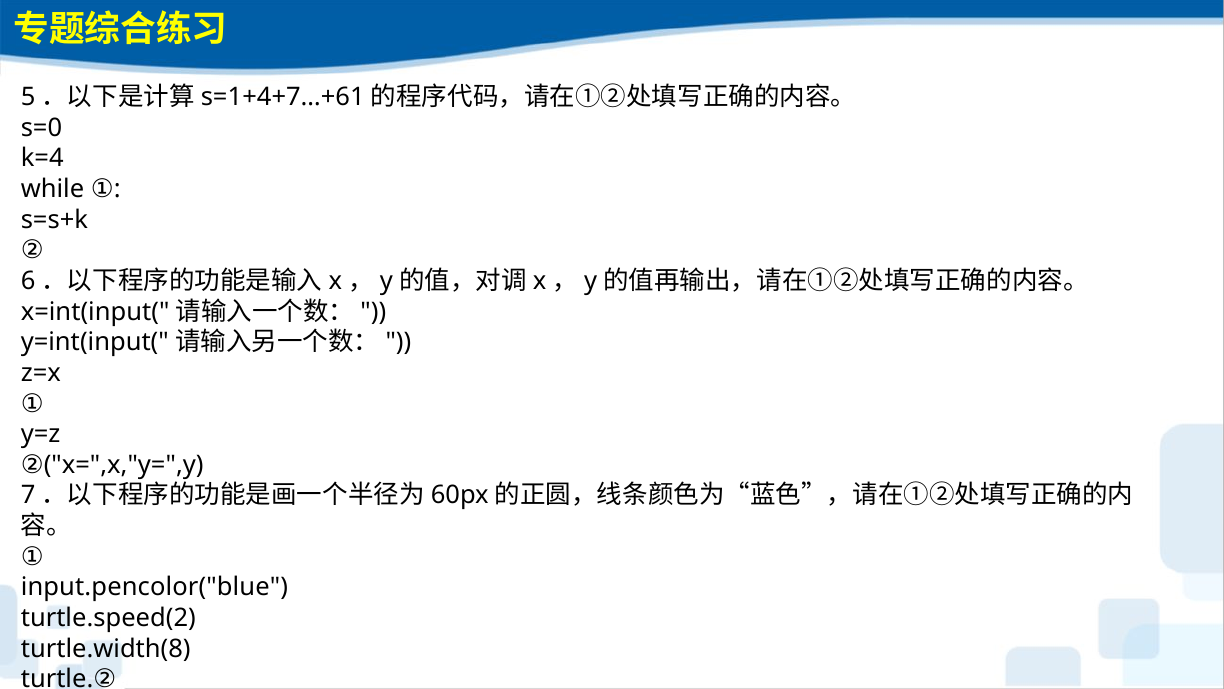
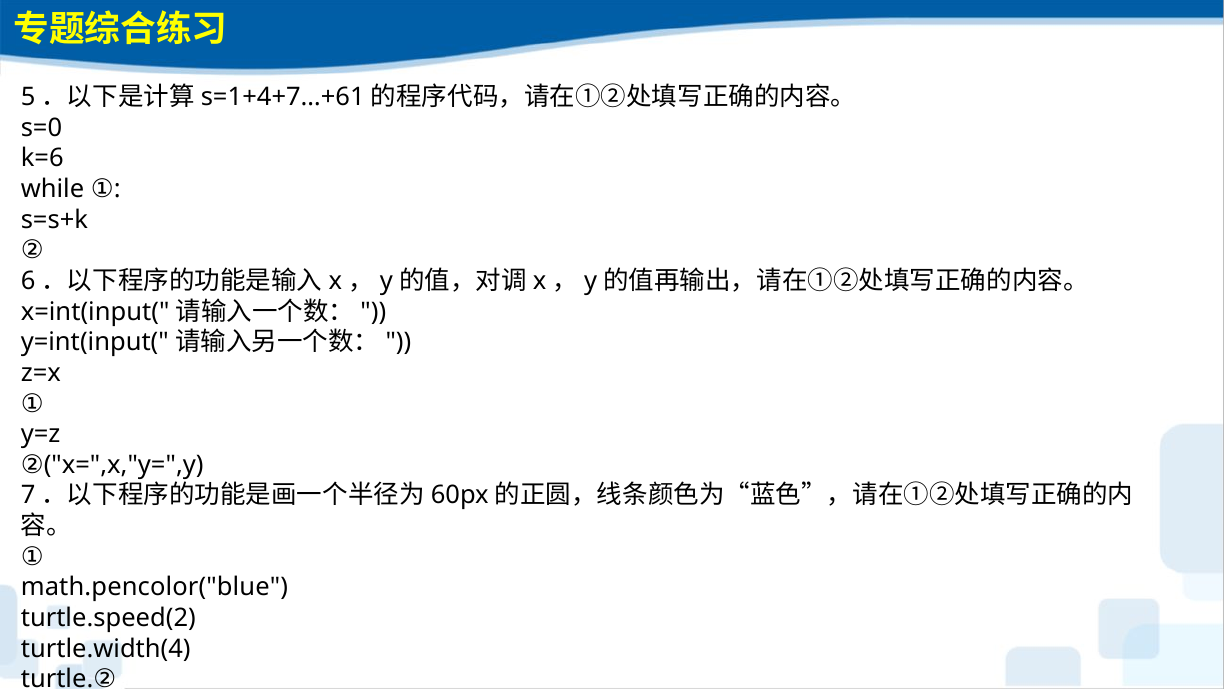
k=4: k=4 -> k=6
input.pencolor("blue: input.pencolor("blue -> math.pencolor("blue
turtle.width(8: turtle.width(8 -> turtle.width(4
